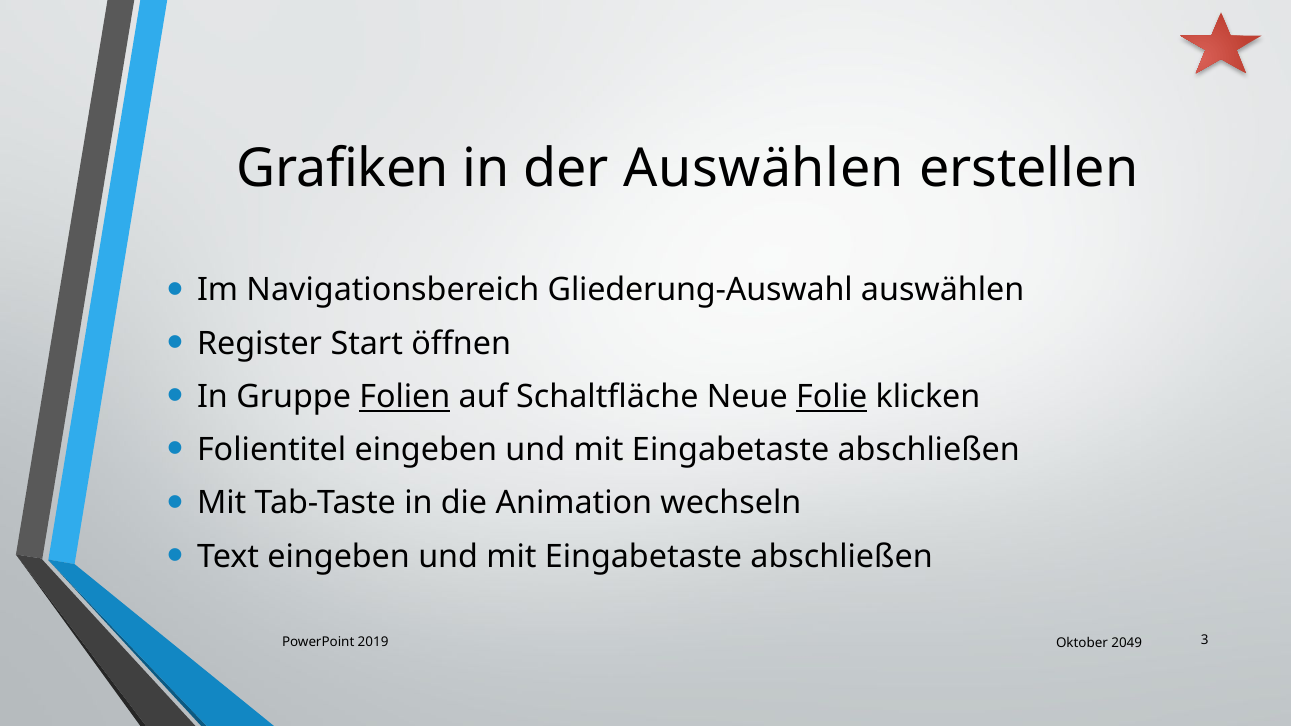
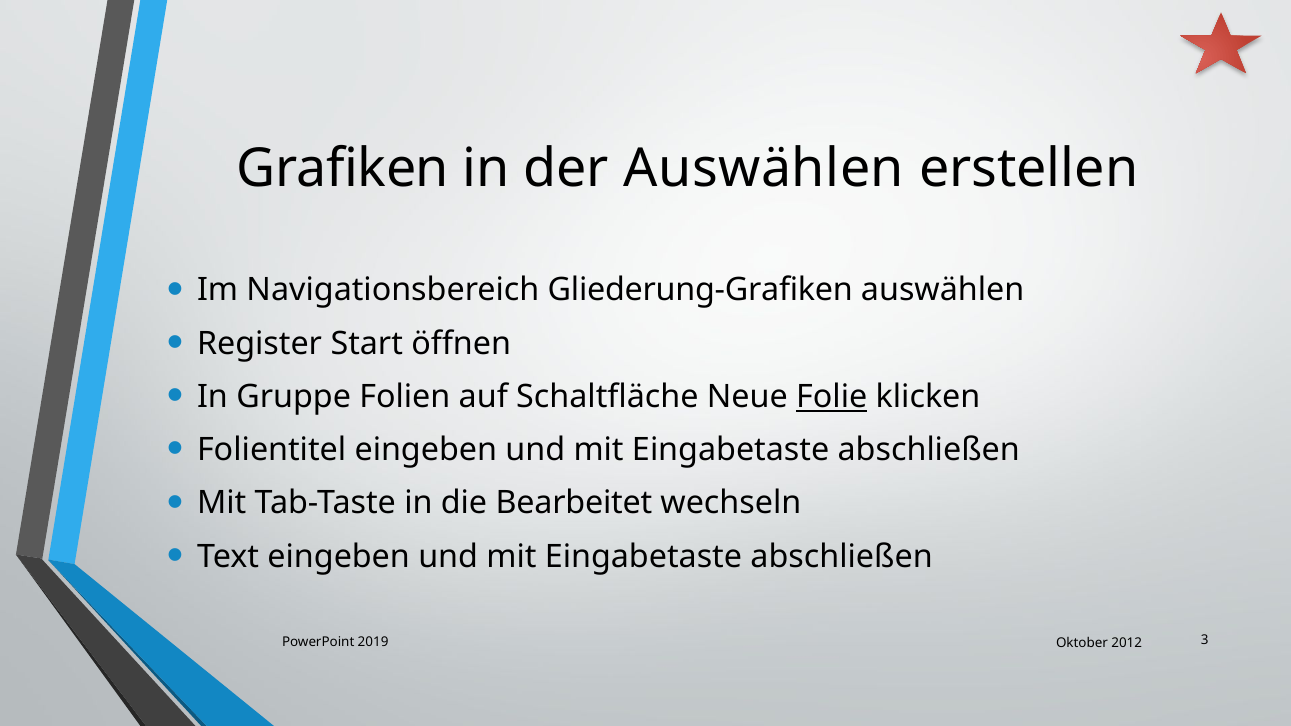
Gliederung-Auswahl: Gliederung-Auswahl -> Gliederung-Grafiken
Folien underline: present -> none
Animation: Animation -> Bearbeitet
2049: 2049 -> 2012
